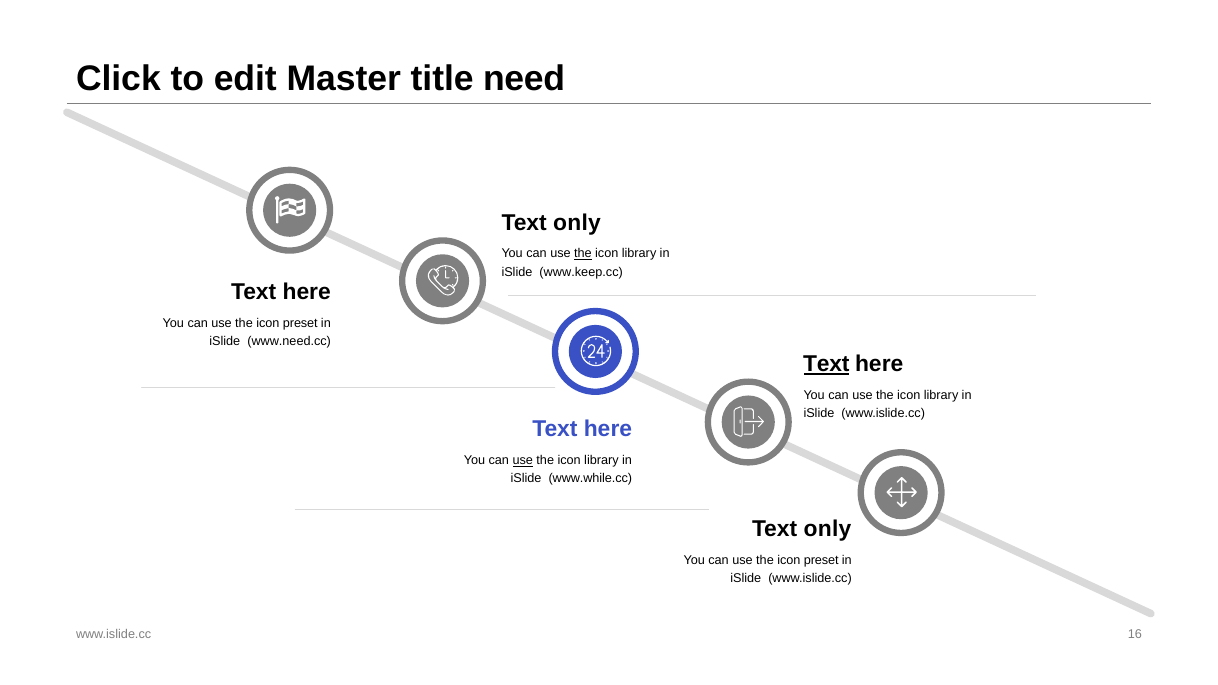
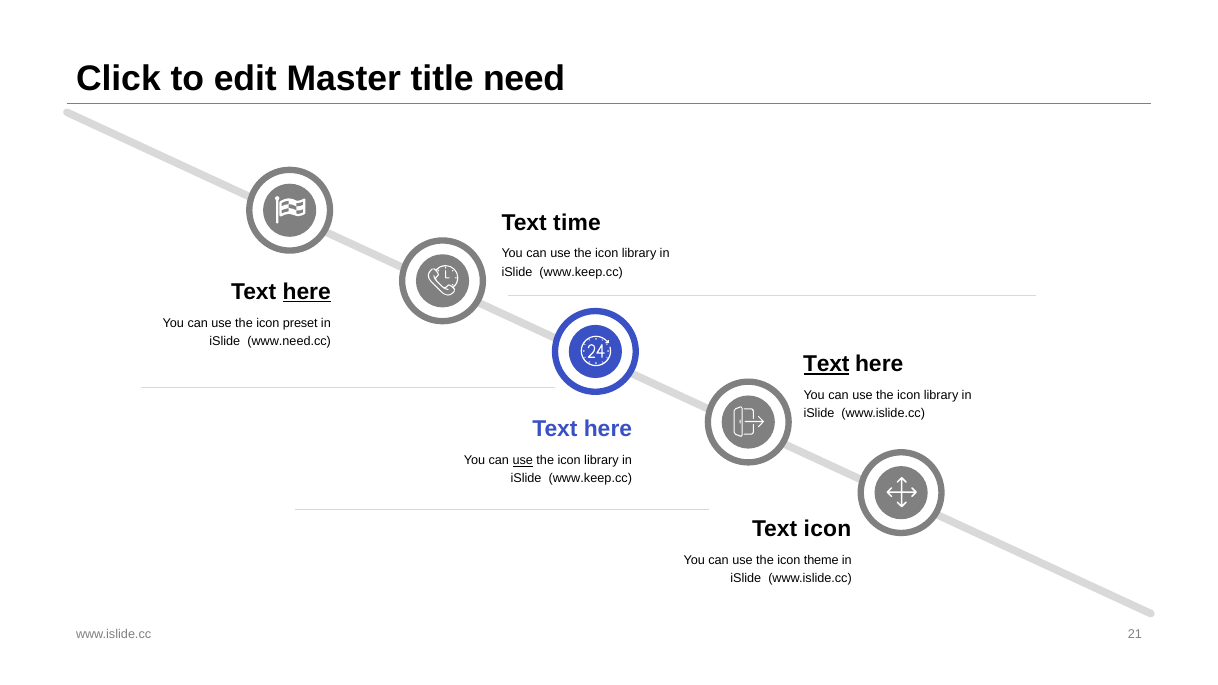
only at (577, 223): only -> time
the at (583, 254) underline: present -> none
here at (307, 292) underline: none -> present
www.while.cc at (590, 479): www.while.cc -> www.keep.cc
only at (828, 529): only -> icon
preset at (821, 560): preset -> theme
16: 16 -> 21
